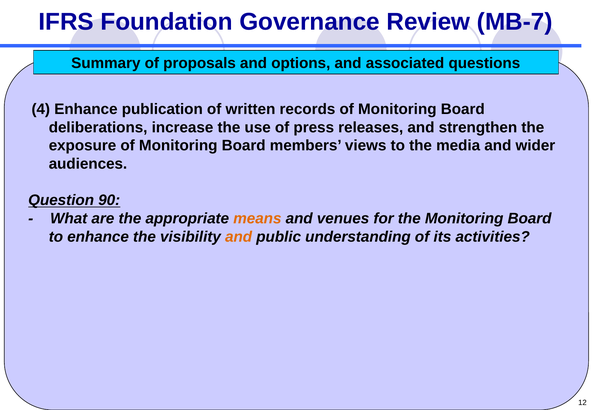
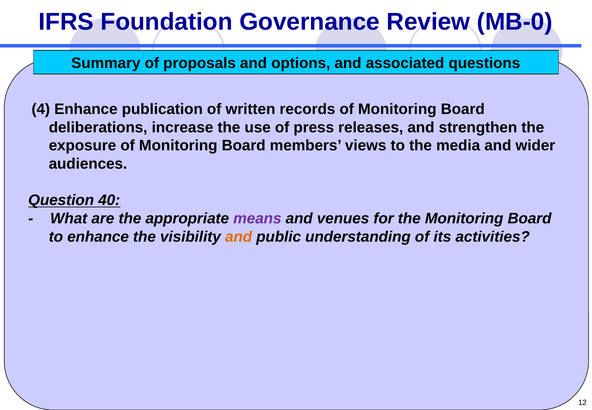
MB-7: MB-7 -> MB-0
90: 90 -> 40
means colour: orange -> purple
